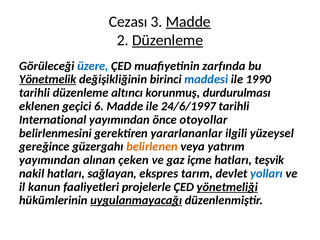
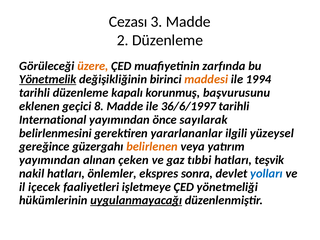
Madde at (188, 22) underline: present -> none
Düzenleme at (168, 40) underline: present -> none
üzere colour: blue -> orange
maddesi colour: blue -> orange
1990: 1990 -> 1994
altıncı: altıncı -> kapalı
durdurulması: durdurulması -> başvurusunu
6: 6 -> 8
24/6/1997: 24/6/1997 -> 36/6/1997
otoyollar: otoyollar -> sayılarak
içme: içme -> tıbbi
sağlayan: sağlayan -> önlemler
tarım: tarım -> sonra
kanun: kanun -> içecek
projelerle: projelerle -> işletmeye
yönetmeliği underline: present -> none
